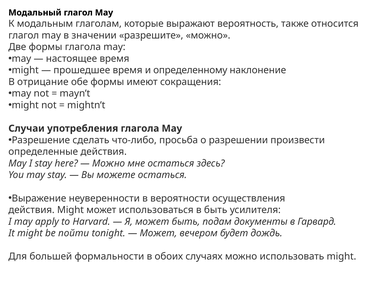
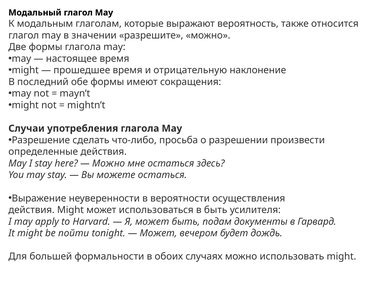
определенному: определенному -> отрицательную
отрицание: отрицание -> последний
